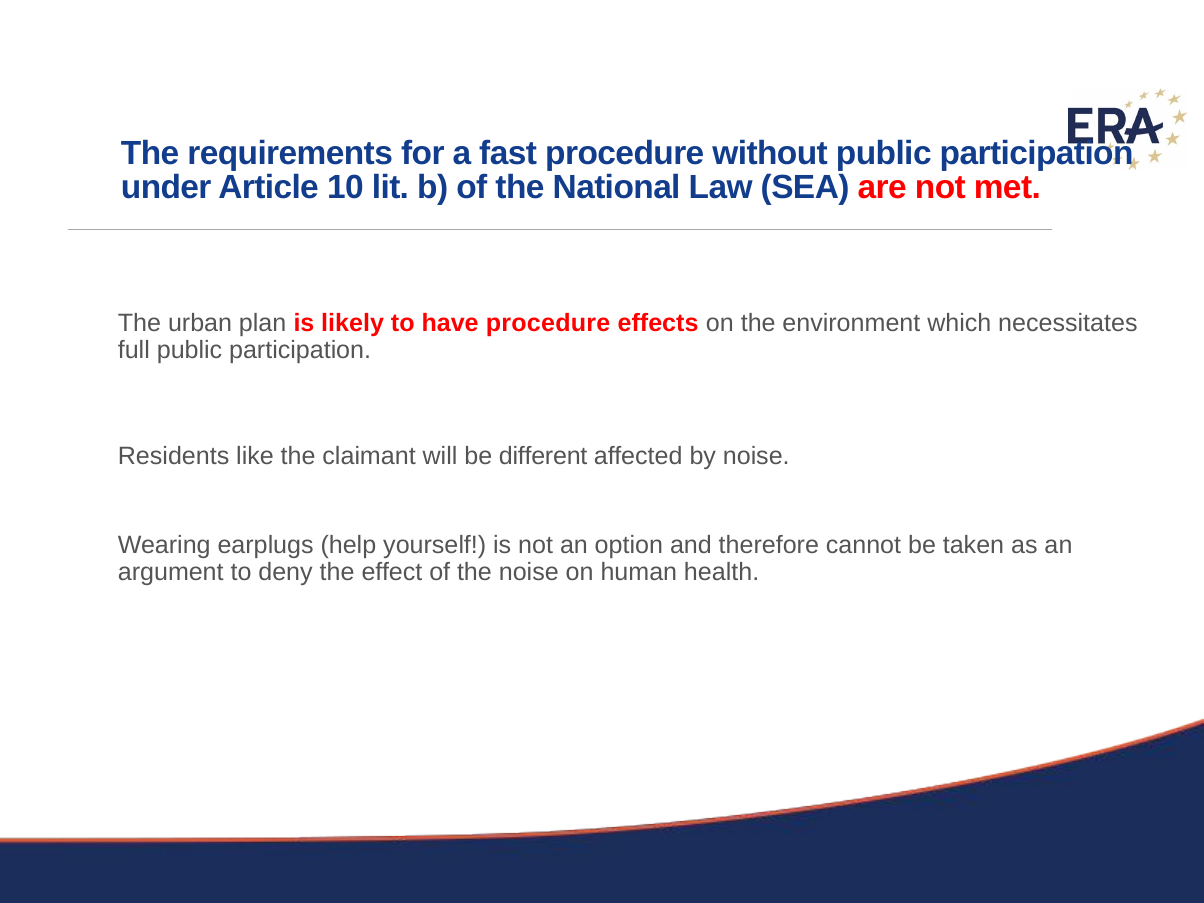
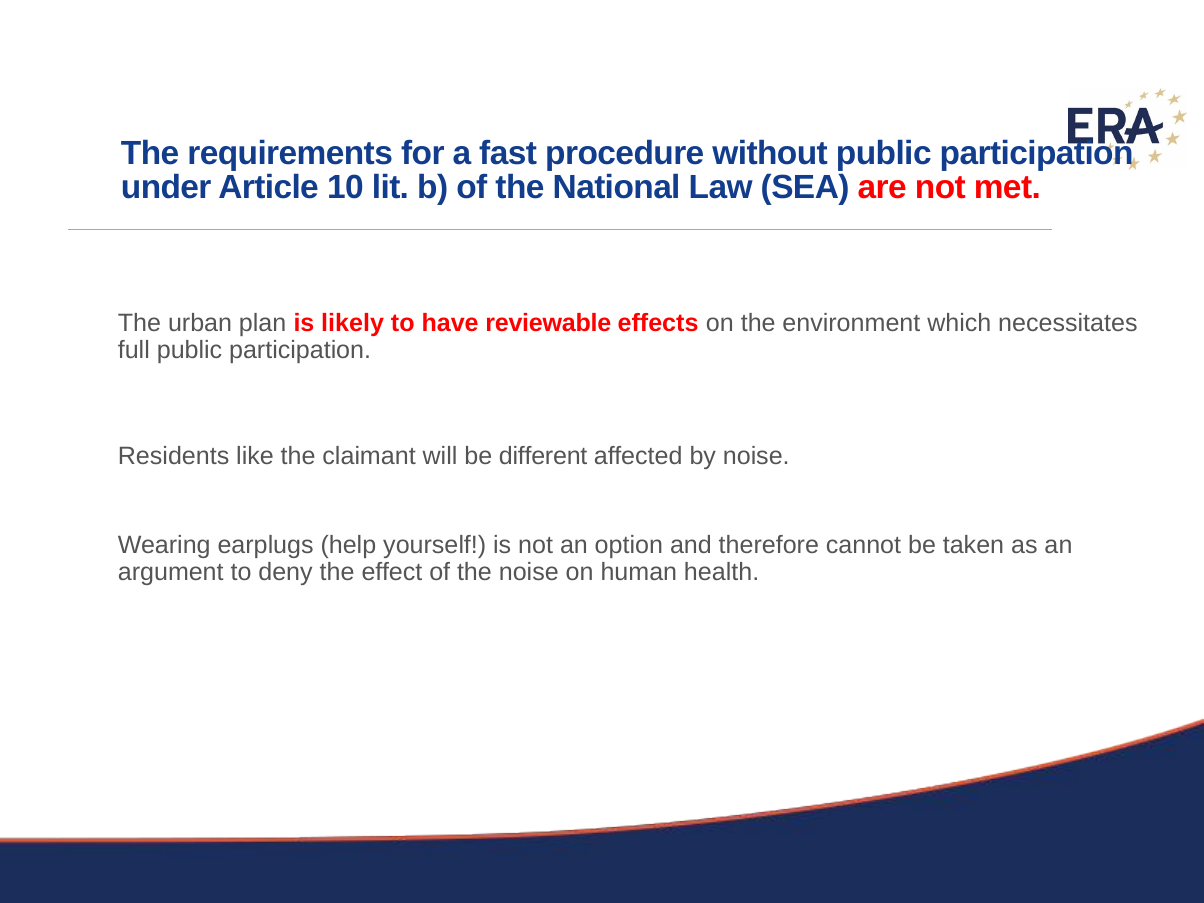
have procedure: procedure -> reviewable
